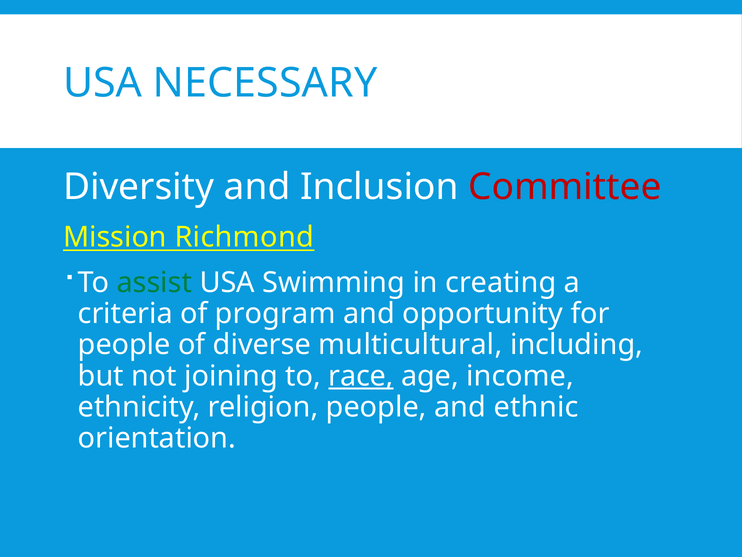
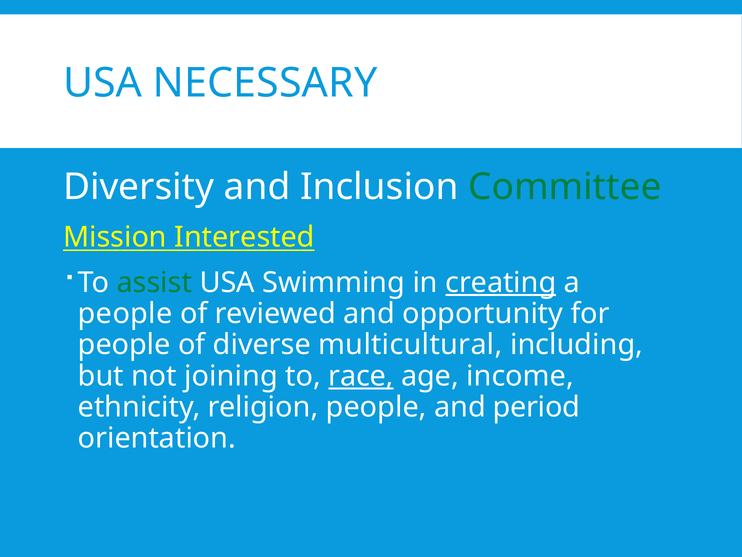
Committee colour: red -> green
Richmond: Richmond -> Interested
creating underline: none -> present
criteria at (125, 313): criteria -> people
program: program -> reviewed
ethnic: ethnic -> period
